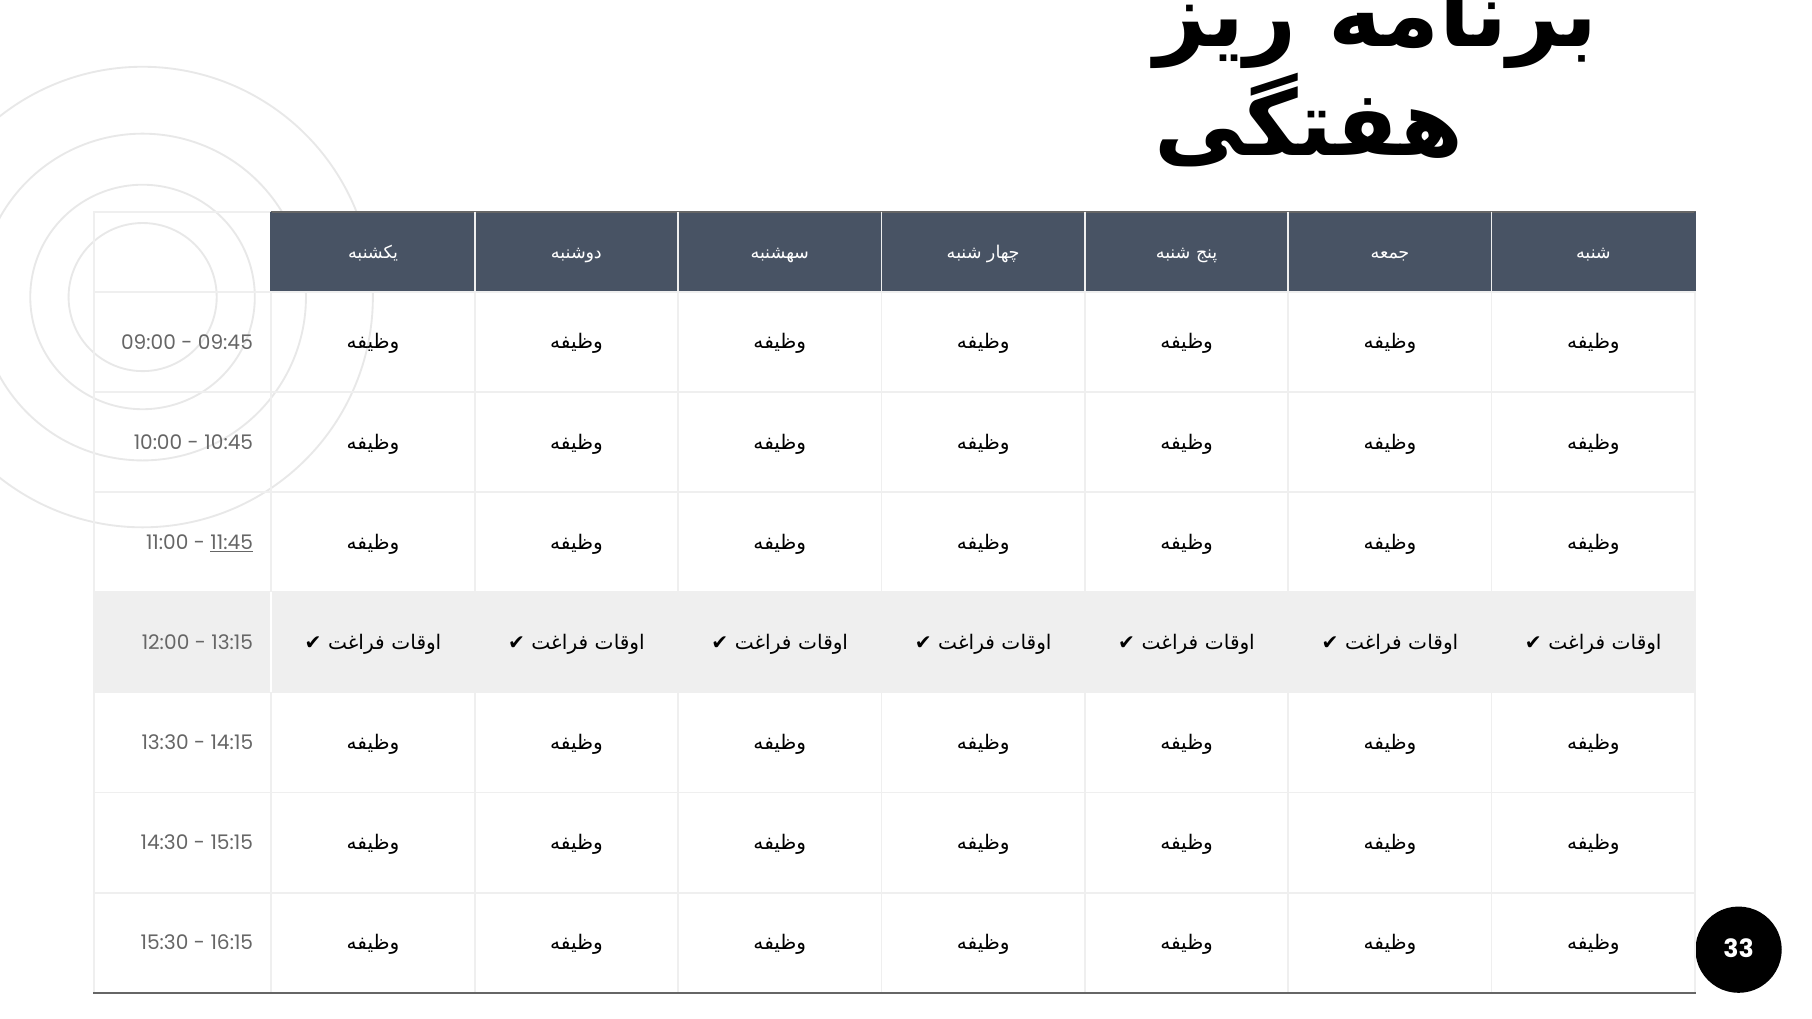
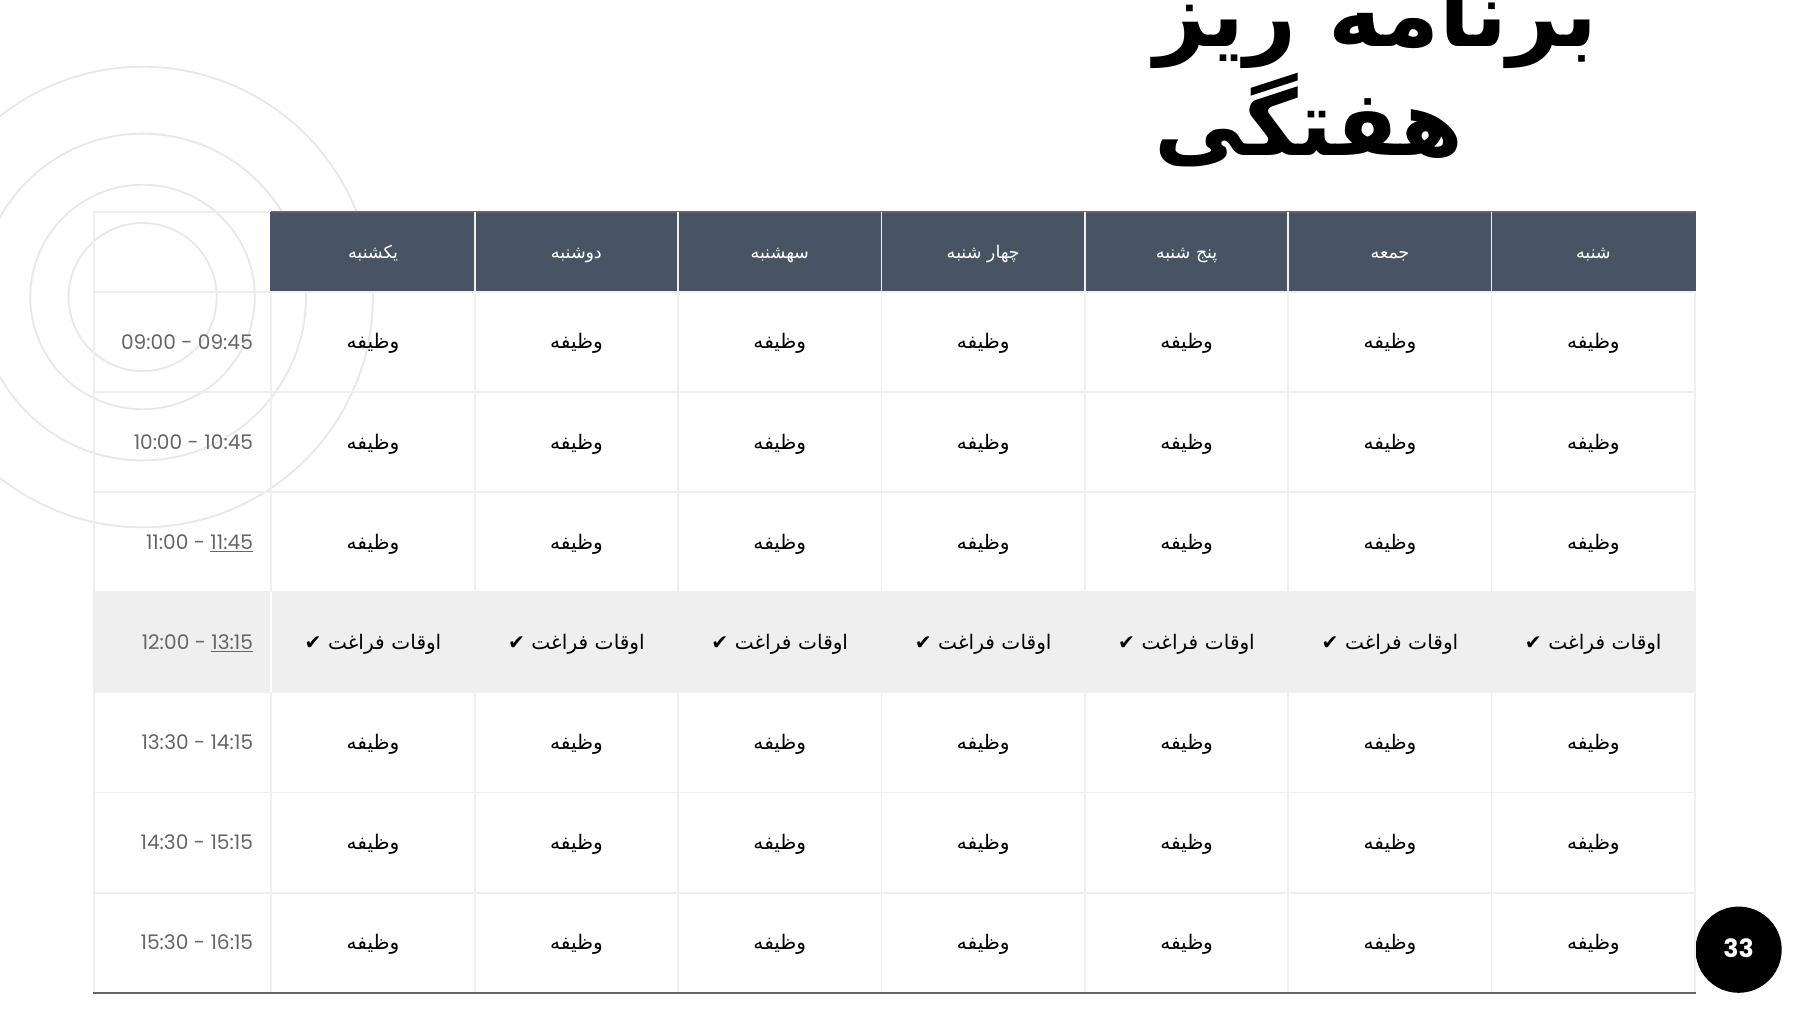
13:15 underline: none -> present
